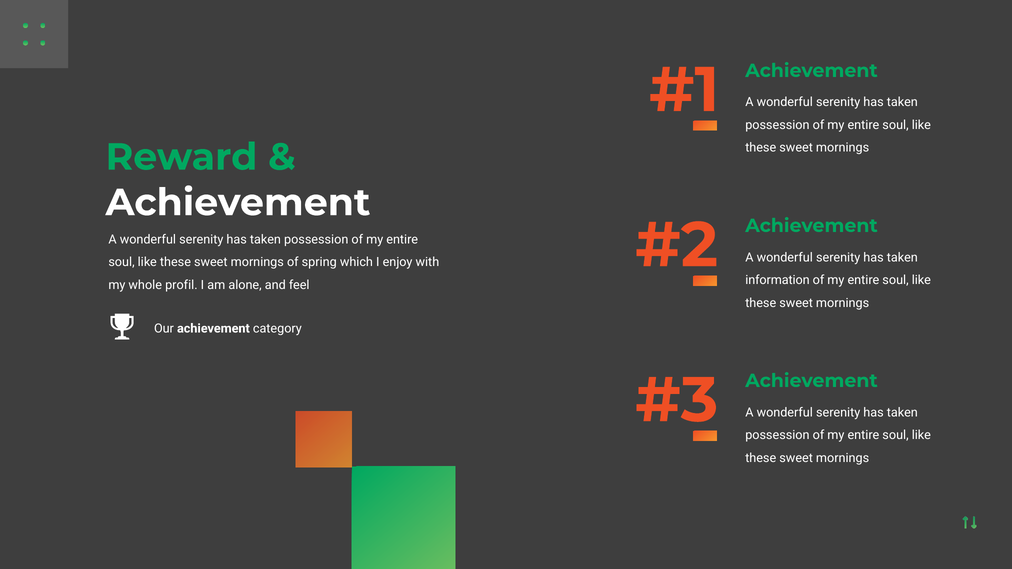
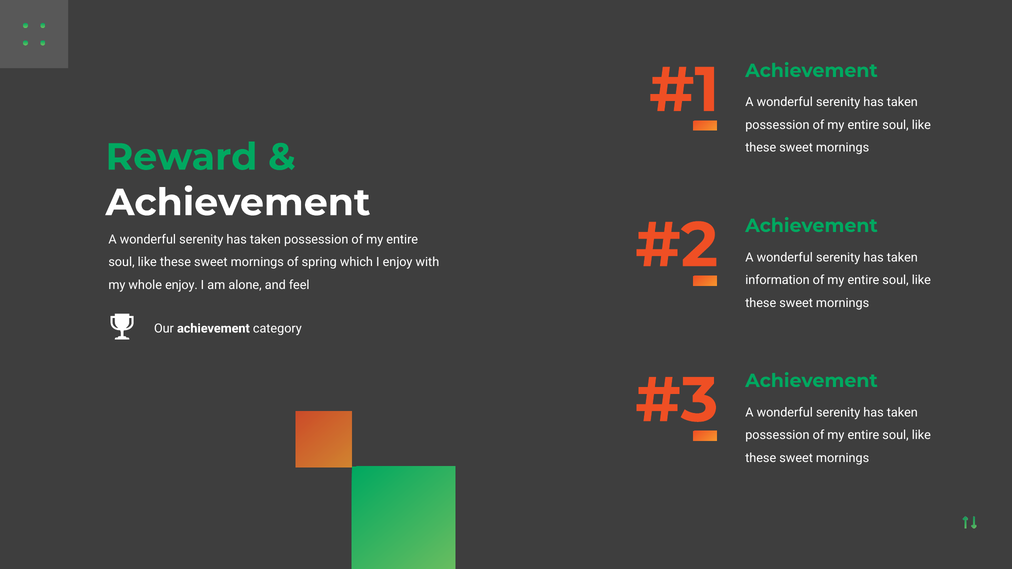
whole profil: profil -> enjoy
